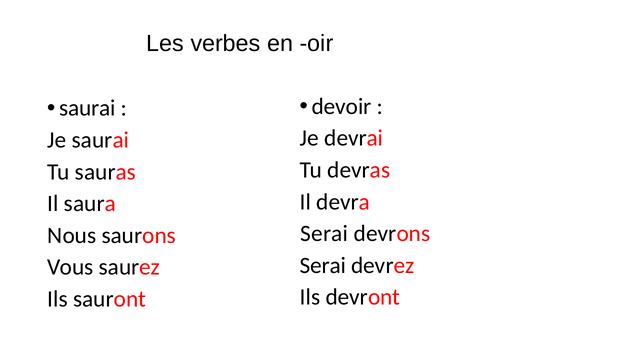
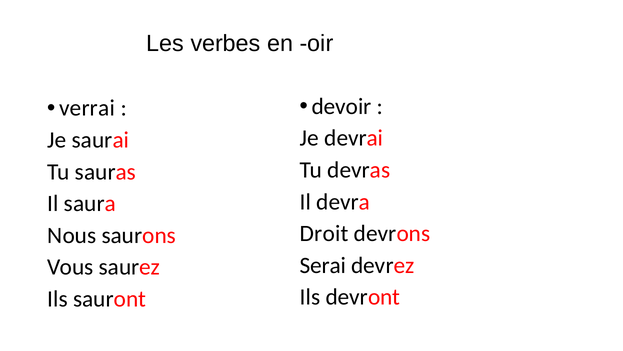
saurai at (87, 108): saurai -> verrai
Serai at (324, 233): Serai -> Droit
